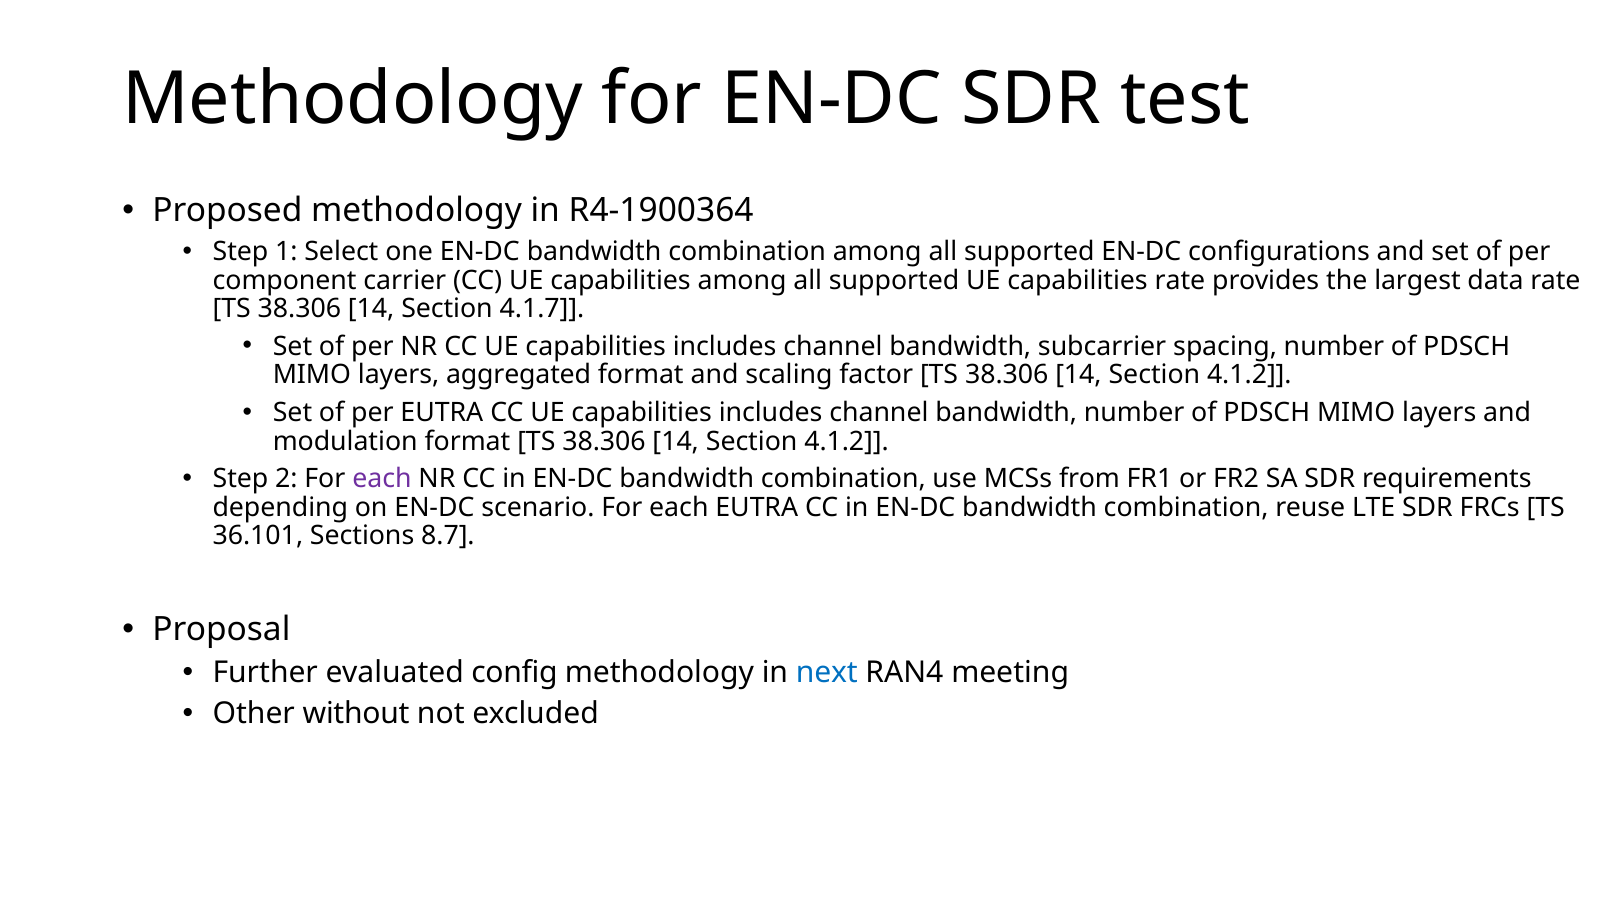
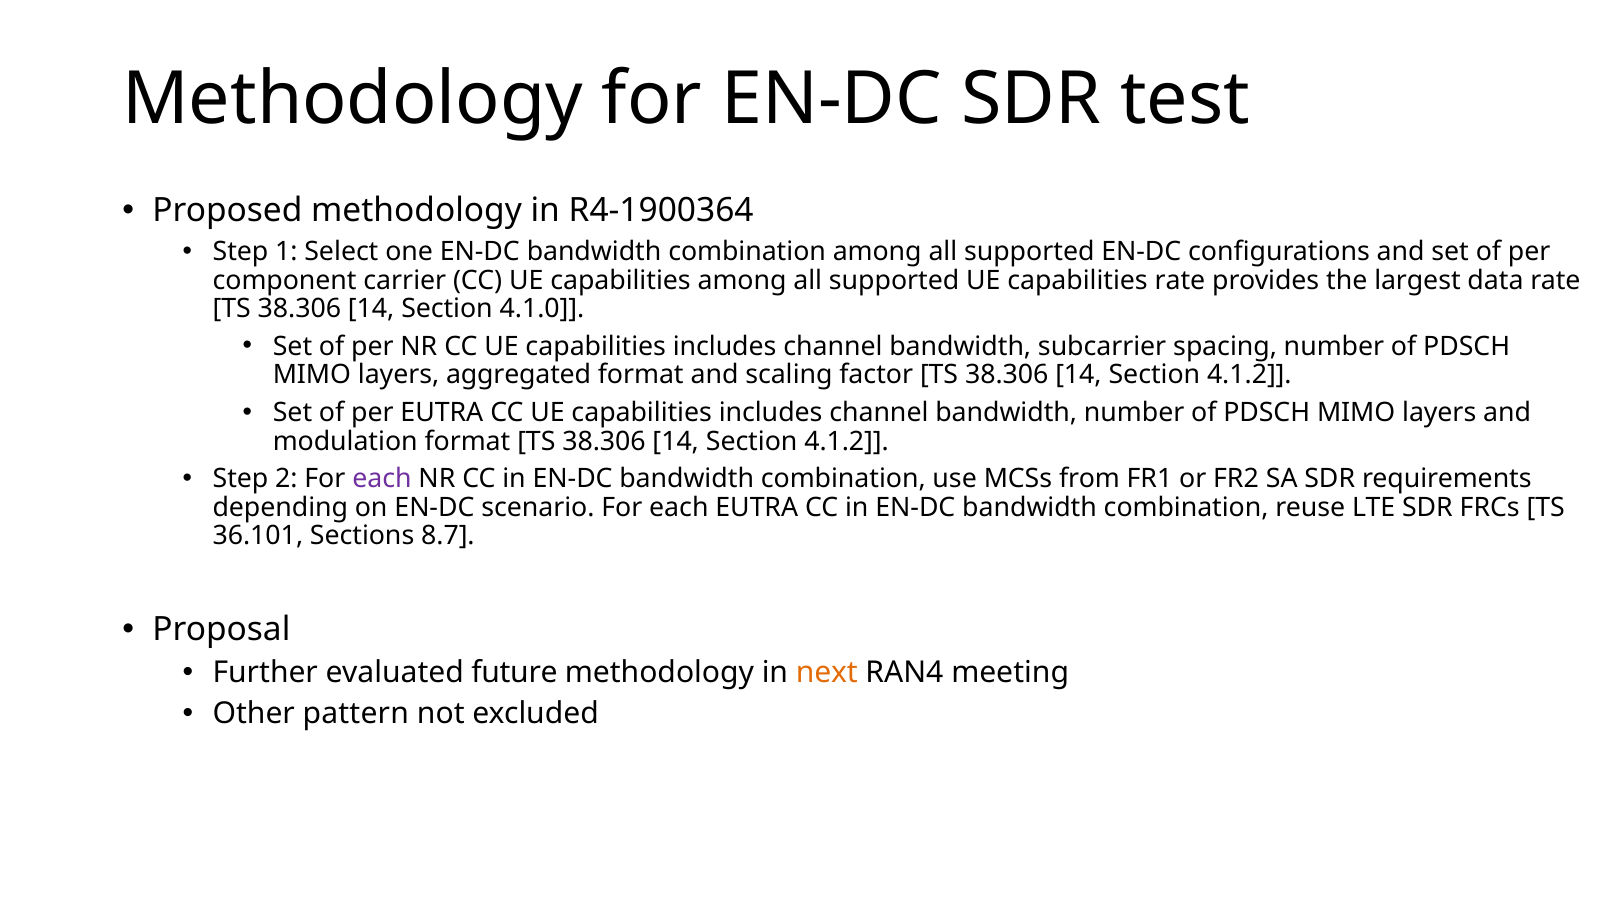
4.1.7: 4.1.7 -> 4.1.0
config: config -> future
next colour: blue -> orange
without: without -> pattern
